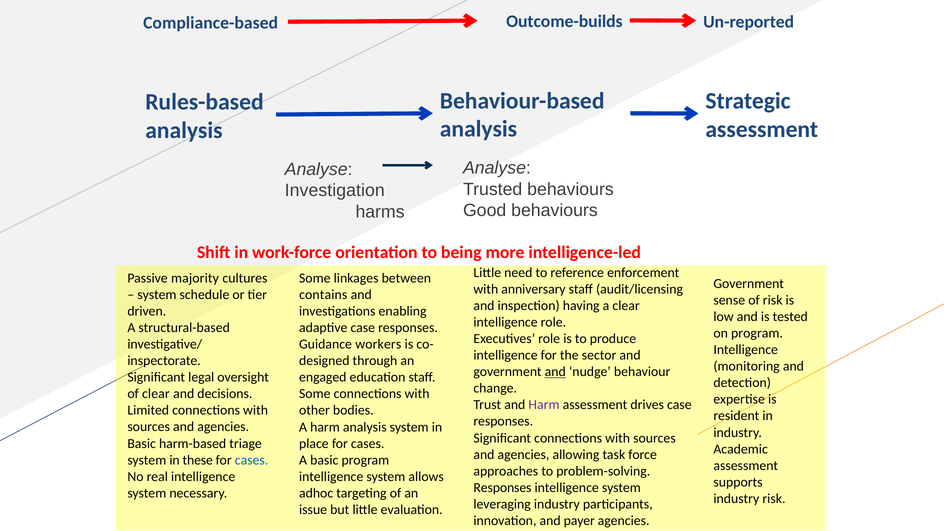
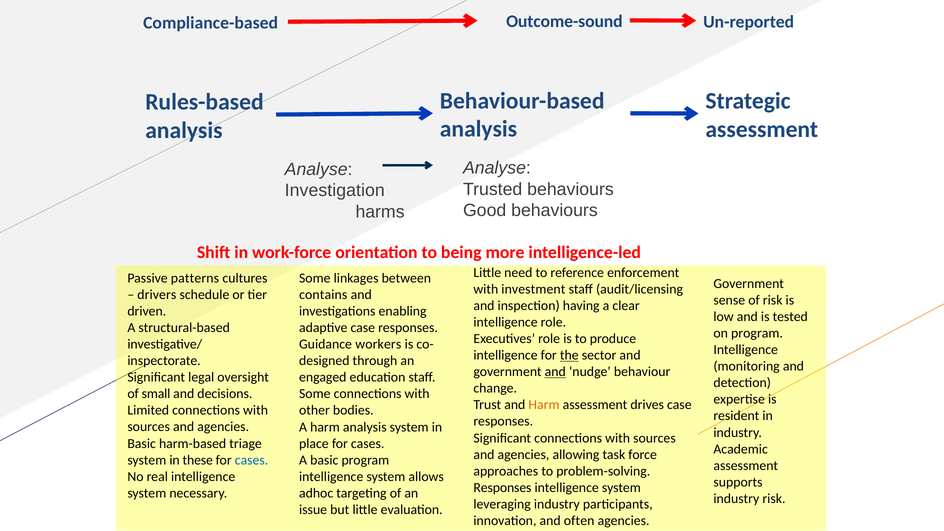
Outcome-builds: Outcome-builds -> Outcome-sound
majority: majority -> patterns
anniversary: anniversary -> investment
system at (157, 295): system -> drivers
the underline: none -> present
of clear: clear -> small
Harm at (544, 405) colour: purple -> orange
payer: payer -> often
